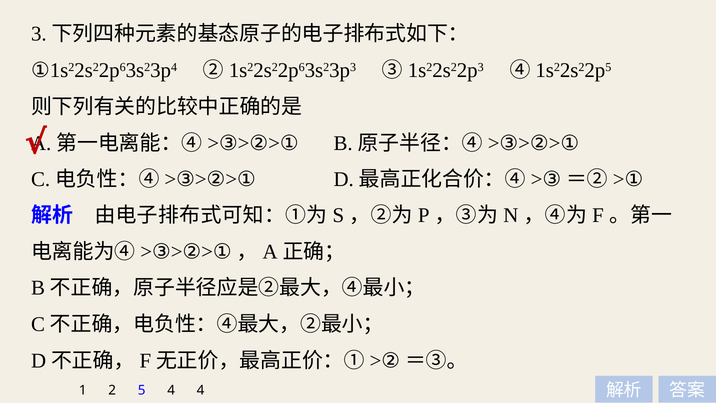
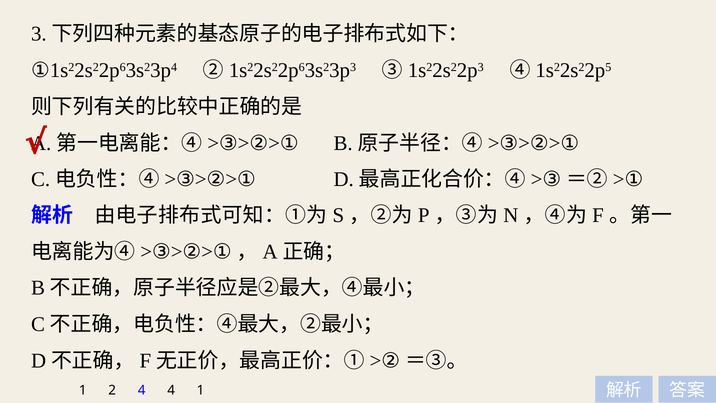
2 5: 5 -> 4
4 4: 4 -> 1
